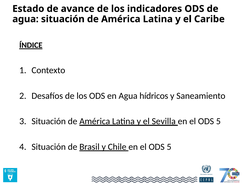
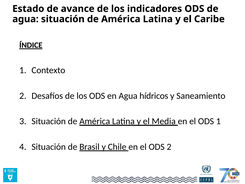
Sevilla: Sevilla -> Media
5 at (218, 121): 5 -> 1
5 at (169, 147): 5 -> 2
